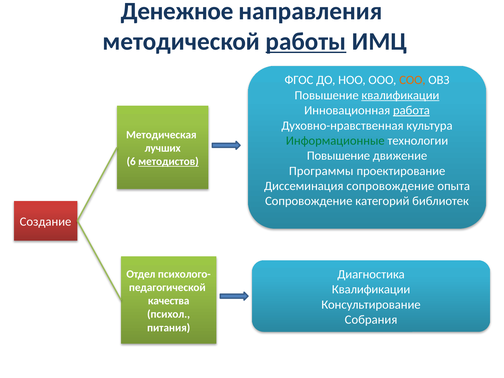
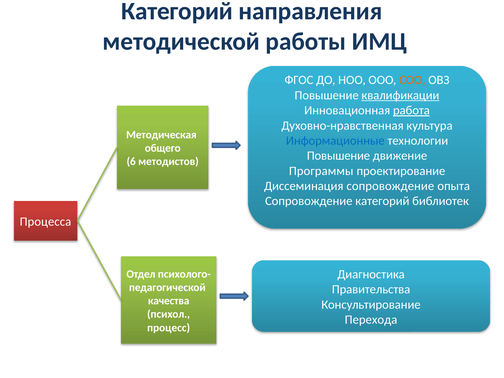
Денежное at (177, 11): Денежное -> Категорий
работы underline: present -> none
Информационные colour: green -> blue
лучших: лучших -> общего
методистов underline: present -> none
Создание: Создание -> Процесса
Квалификации at (371, 289): Квалификации -> Правительства
Собрания: Собрания -> Перехода
питания: питания -> процесс
